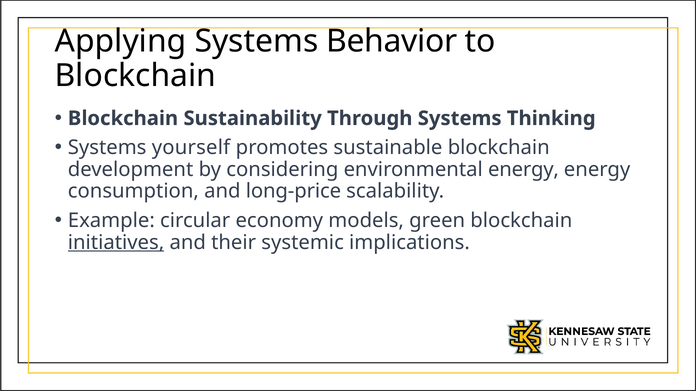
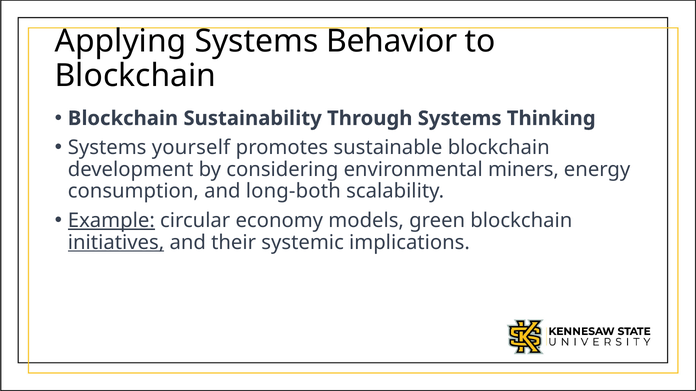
environmental energy: energy -> miners
long-price: long-price -> long-both
Example underline: none -> present
